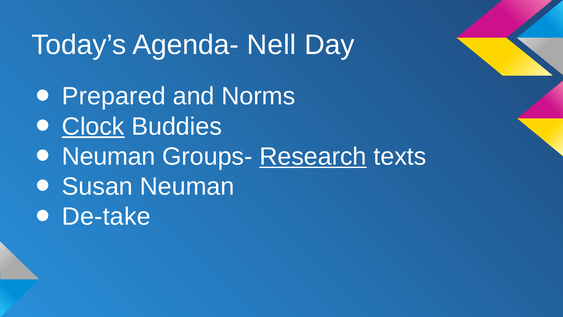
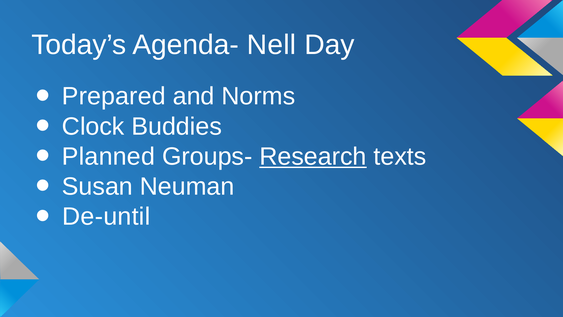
Clock underline: present -> none
Neuman at (109, 156): Neuman -> Planned
De-take: De-take -> De-until
